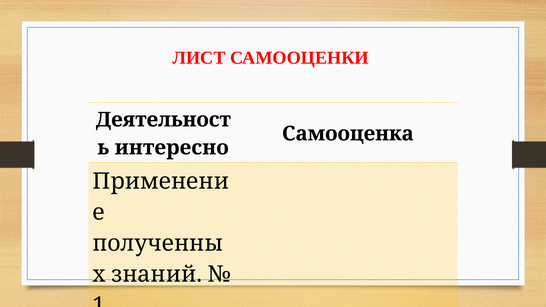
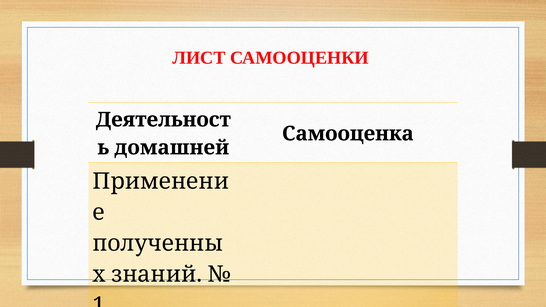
интересно: интересно -> домашней
